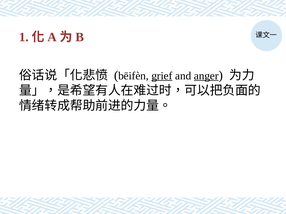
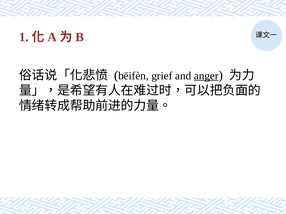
grief underline: present -> none
